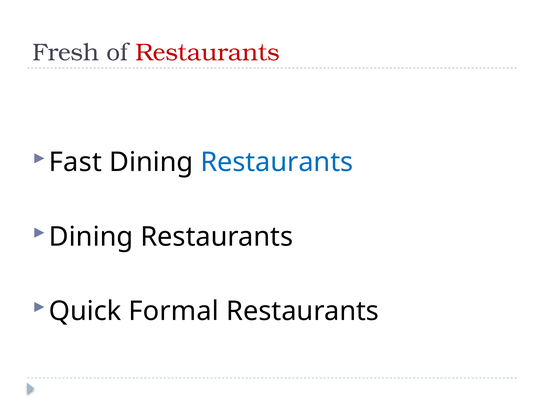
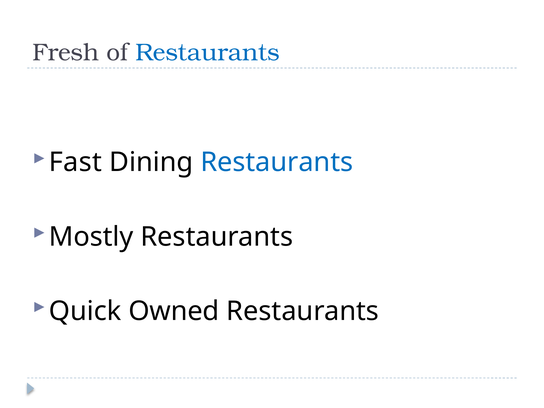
Restaurants at (208, 52) colour: red -> blue
Dining at (91, 237): Dining -> Mostly
Formal: Formal -> Owned
